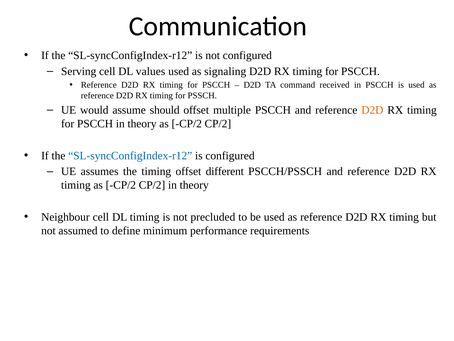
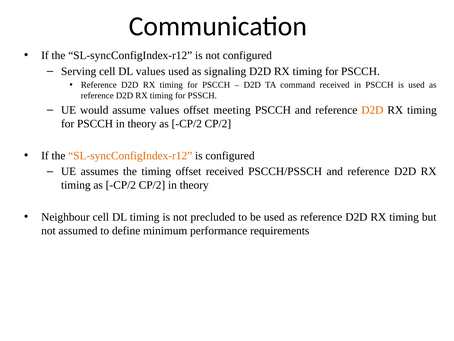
assume should: should -> values
multiple: multiple -> meeting
SL-syncConfigIndex-r12 at (130, 155) colour: blue -> orange
offset different: different -> received
